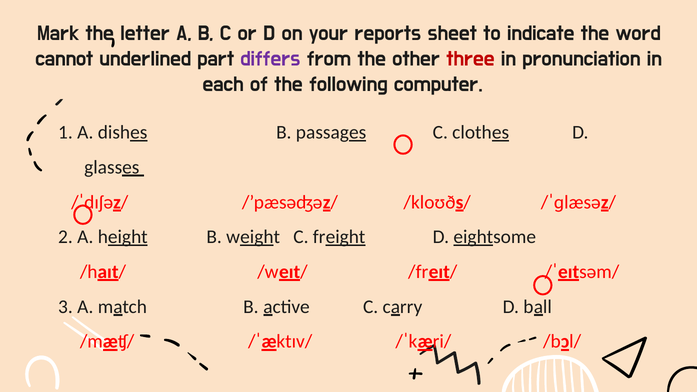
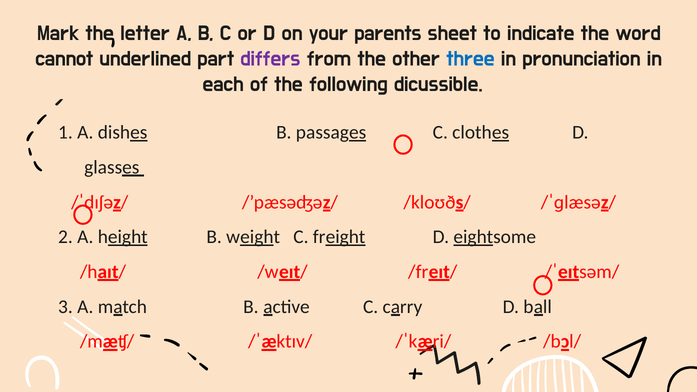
reports: reports -> parents
three colour: red -> blue
computer: computer -> dicussible
